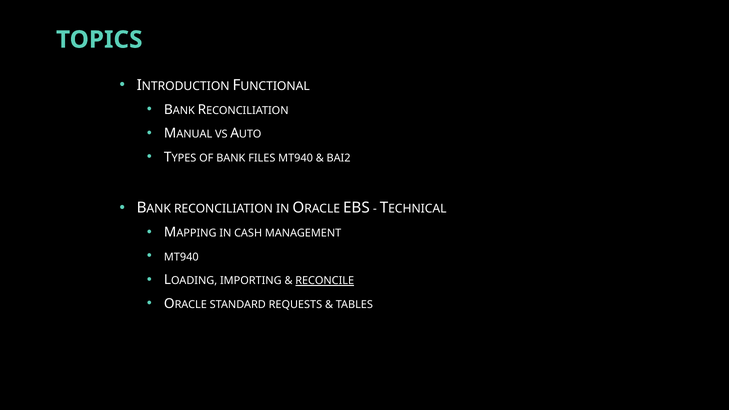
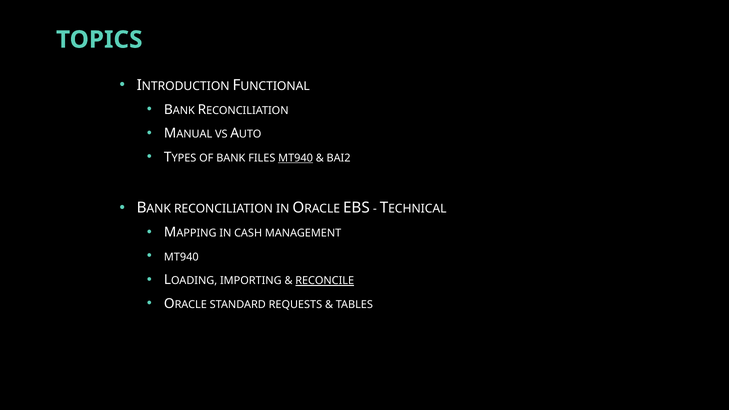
MT940 at (296, 158) underline: none -> present
